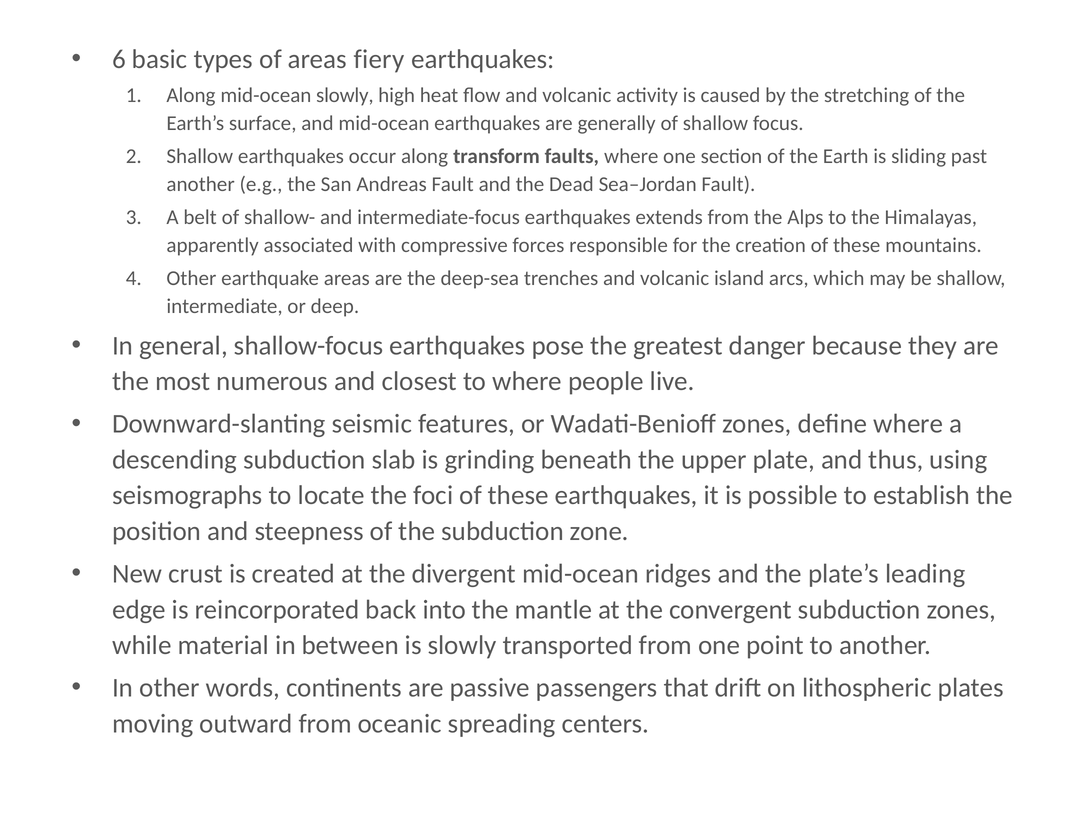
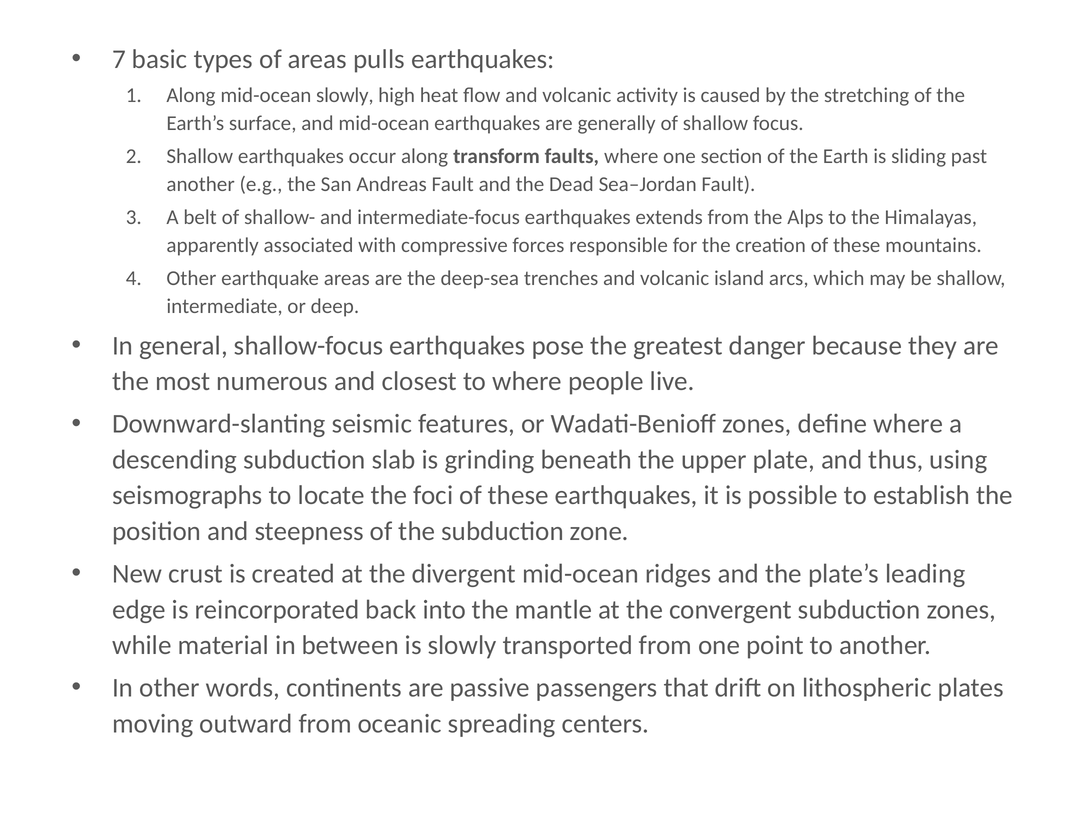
6: 6 -> 7
fiery: fiery -> pulls
